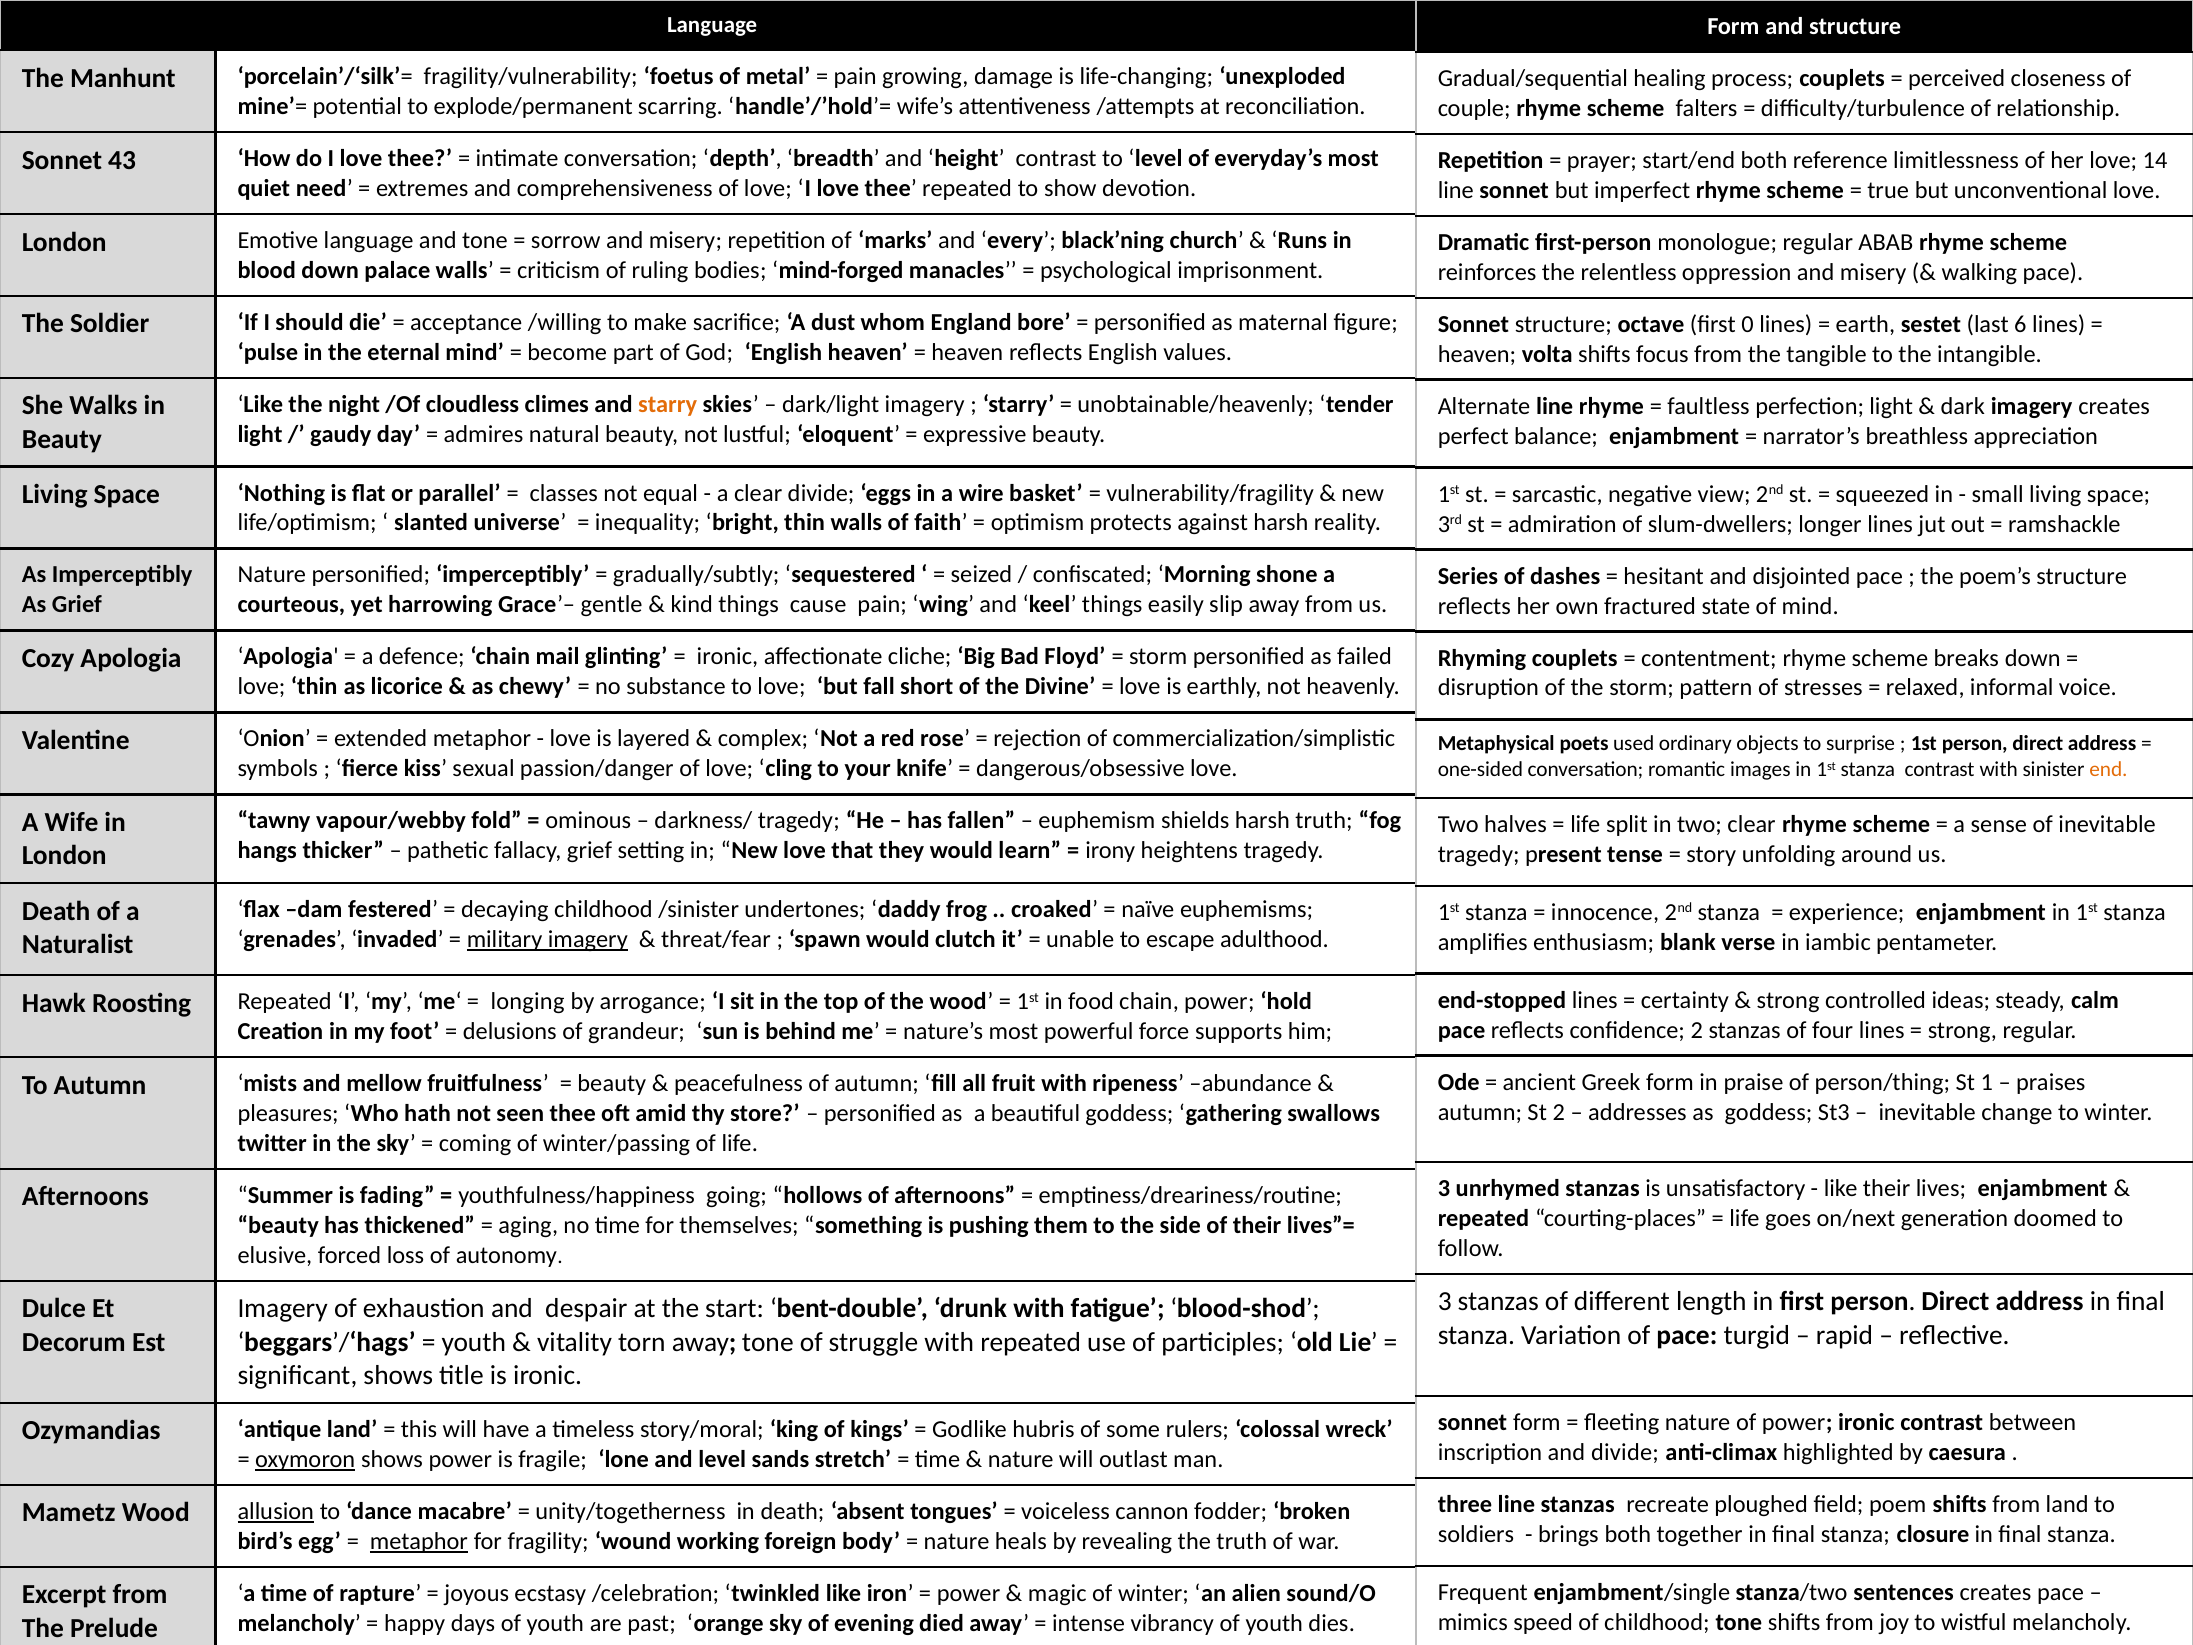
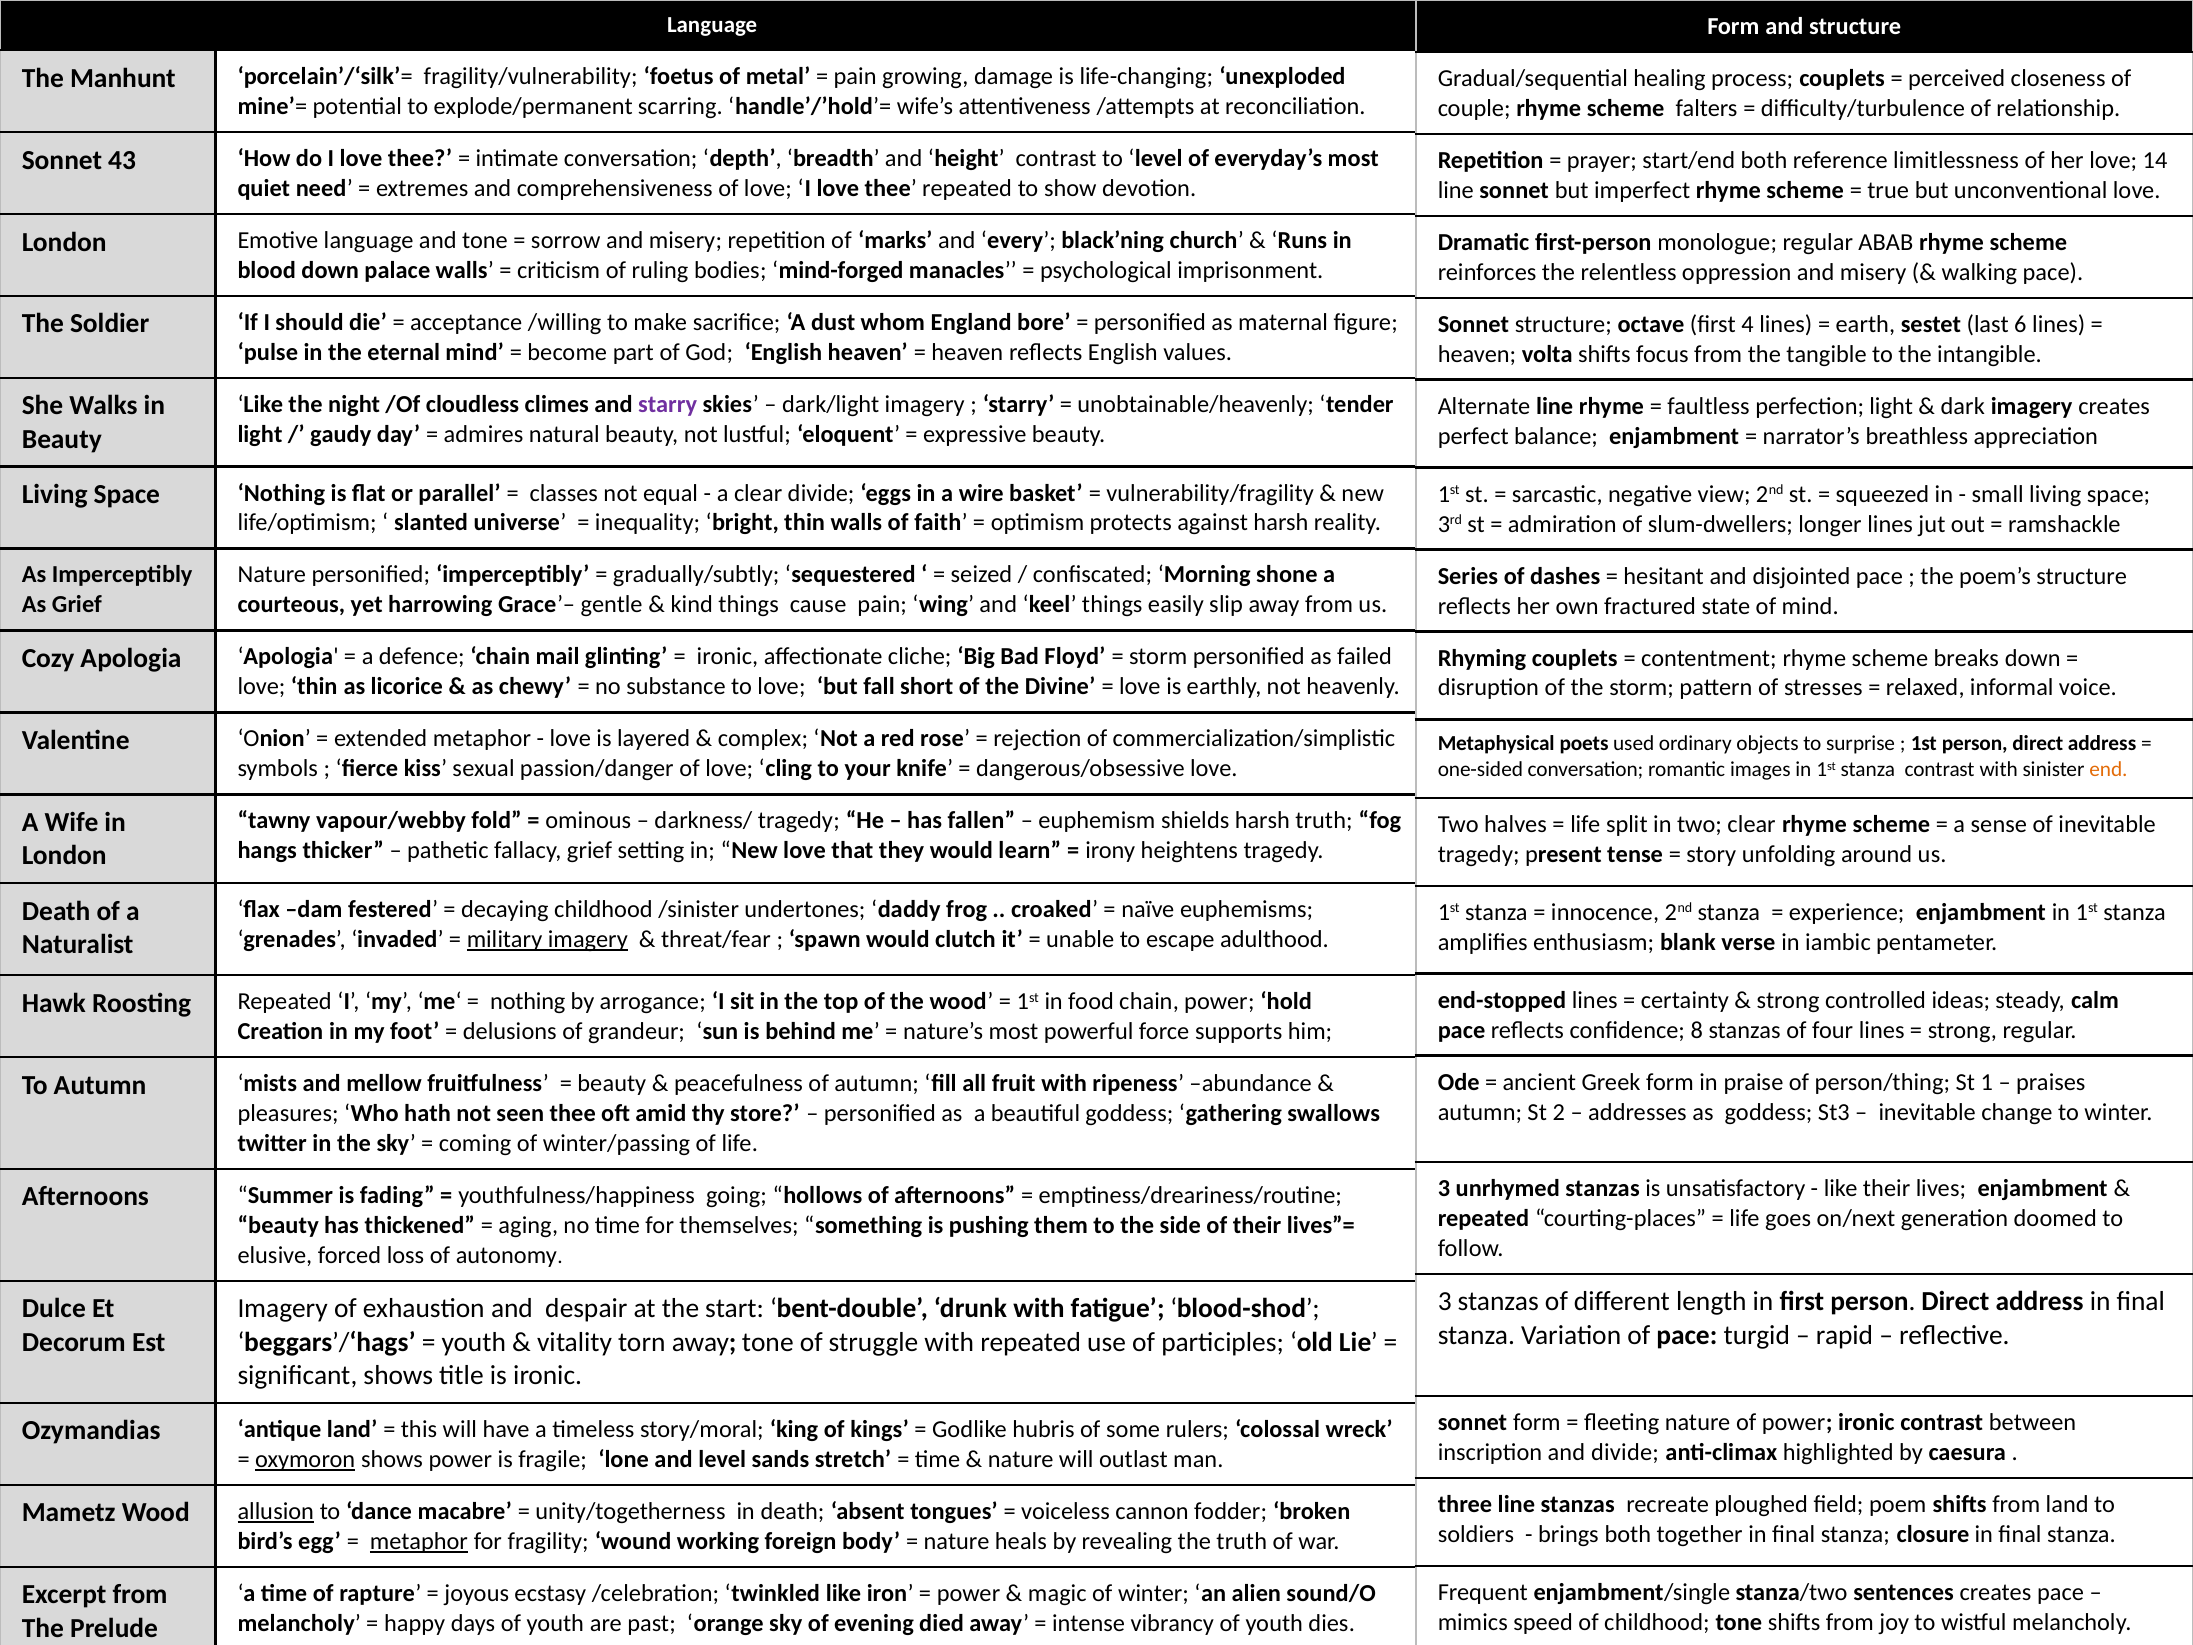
0: 0 -> 4
starry at (668, 404) colour: orange -> purple
longing at (528, 1001): longing -> nothing
confidence 2: 2 -> 8
